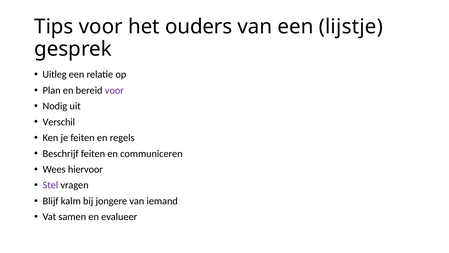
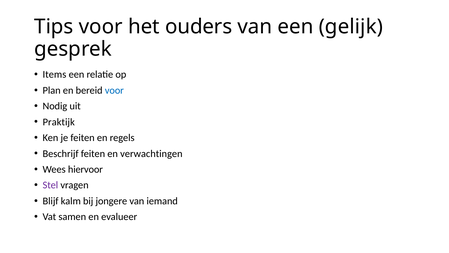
lijstje: lijstje -> gelijk
Uitleg: Uitleg -> Items
voor at (114, 90) colour: purple -> blue
Verschil: Verschil -> Praktijk
communiceren: communiceren -> verwachtingen
